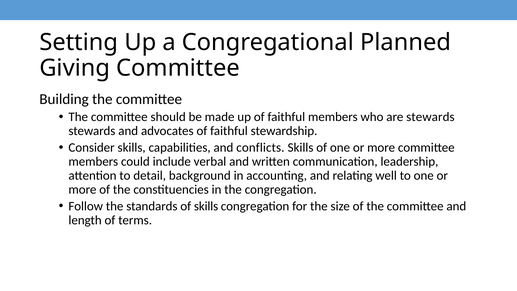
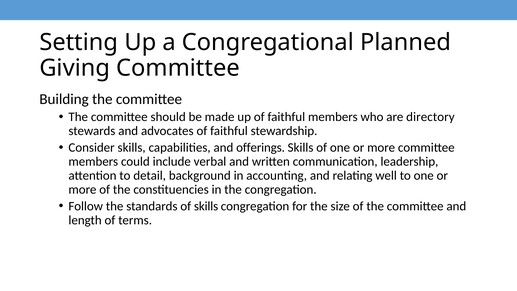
are stewards: stewards -> directory
conflicts: conflicts -> offerings
